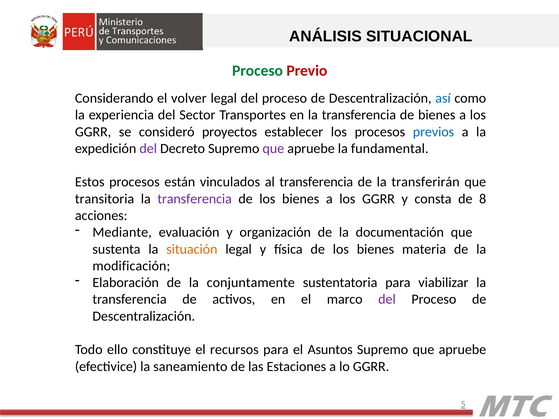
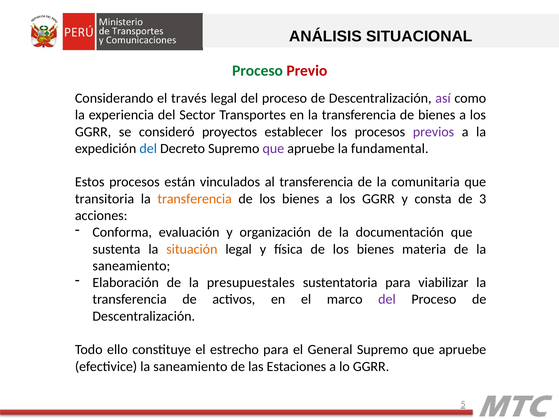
volver: volver -> través
así colour: blue -> purple
previos colour: blue -> purple
del at (148, 149) colour: purple -> blue
transferirán: transferirán -> comunitaria
transferencia at (195, 199) colour: purple -> orange
8: 8 -> 3
Mediante: Mediante -> Conforma
modificación at (131, 266): modificación -> saneamiento
conjuntamente: conjuntamente -> presupuestales
recursos: recursos -> estrecho
Asuntos: Asuntos -> General
